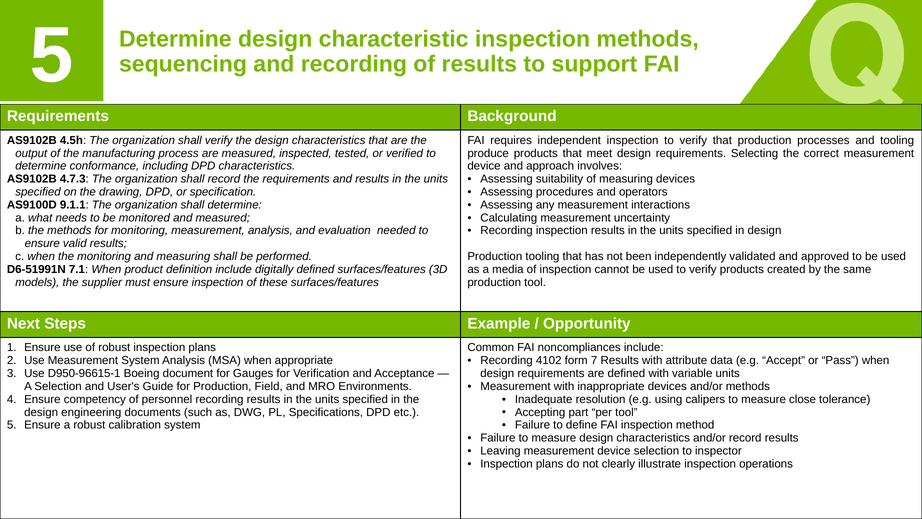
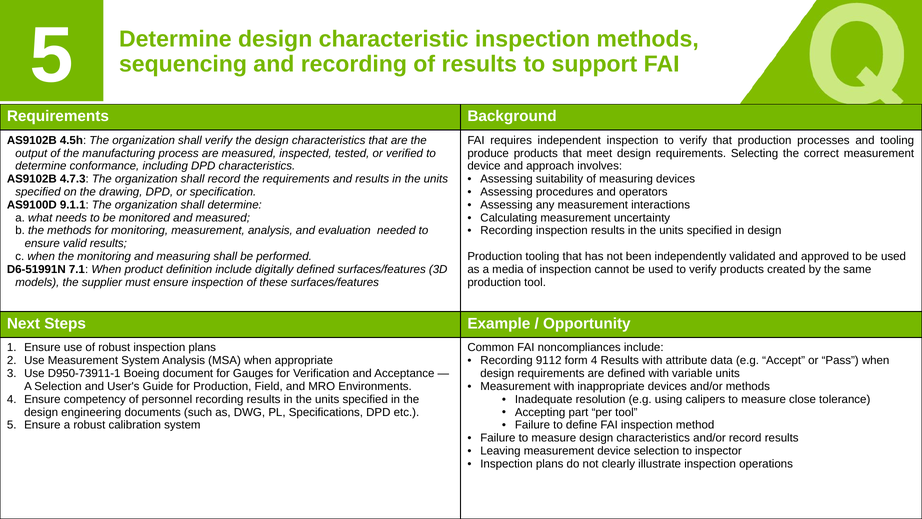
4102: 4102 -> 9112
form 7: 7 -> 4
D950-96615-1: D950-96615-1 -> D950-73911-1
